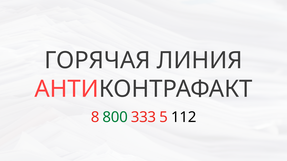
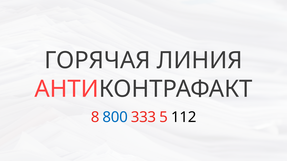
800 colour: green -> blue
